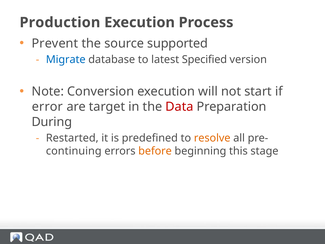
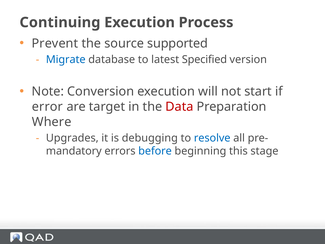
Production: Production -> Continuing
During: During -> Where
Restarted: Restarted -> Upgrades
predefined: predefined -> debugging
resolve colour: orange -> blue
continuing: continuing -> mandatory
before colour: orange -> blue
